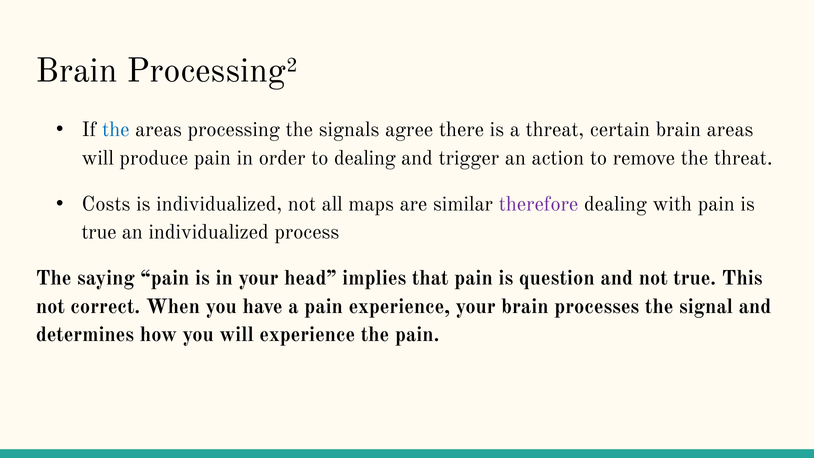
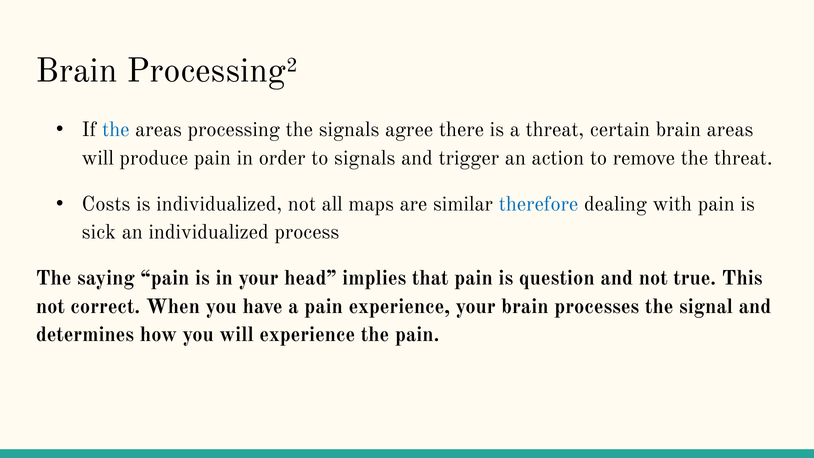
to dealing: dealing -> signals
therefore colour: purple -> blue
true at (99, 232): true -> sick
